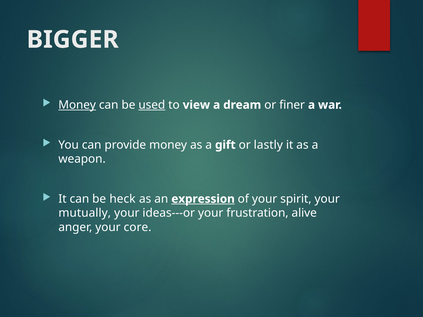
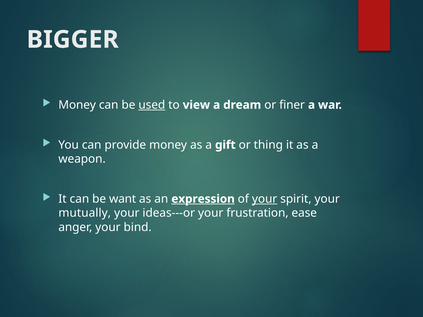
Money at (77, 105) underline: present -> none
lastly: lastly -> thing
heck: heck -> want
your at (265, 199) underline: none -> present
alive: alive -> ease
core: core -> bind
